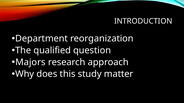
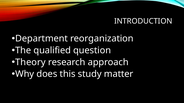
Majors: Majors -> Theory
